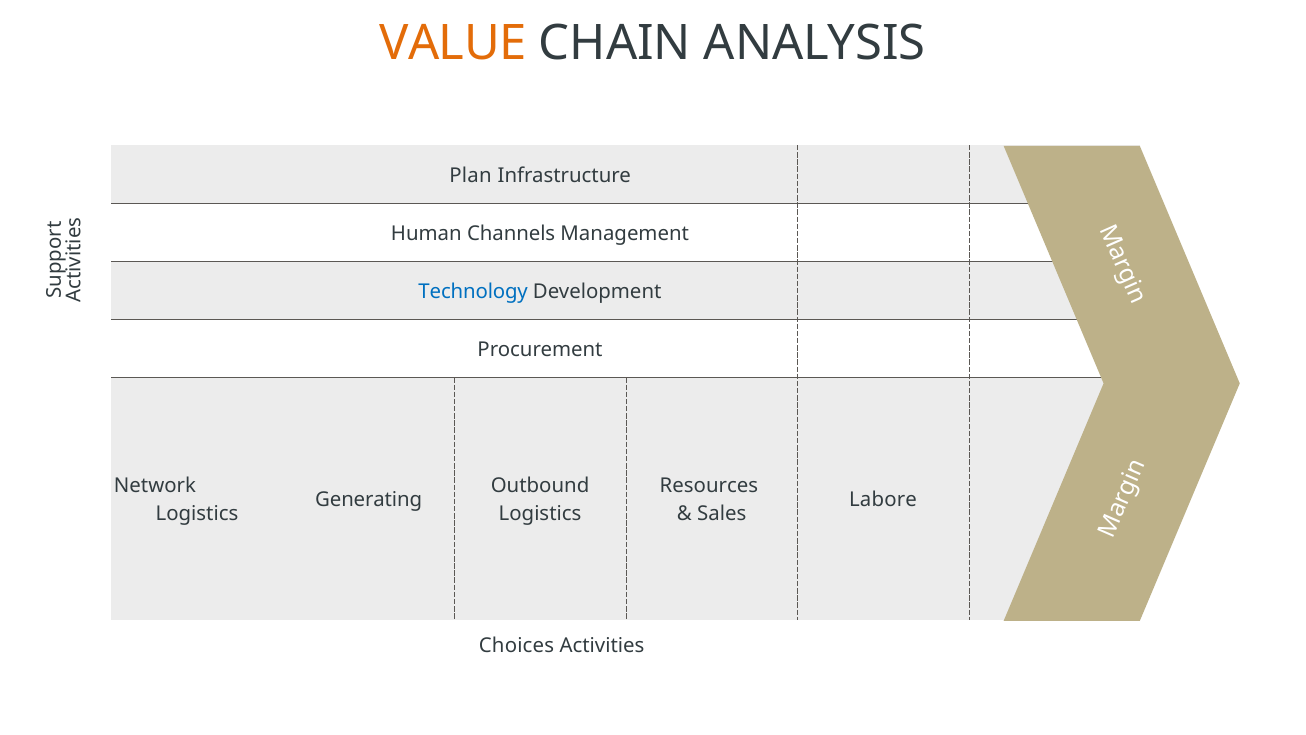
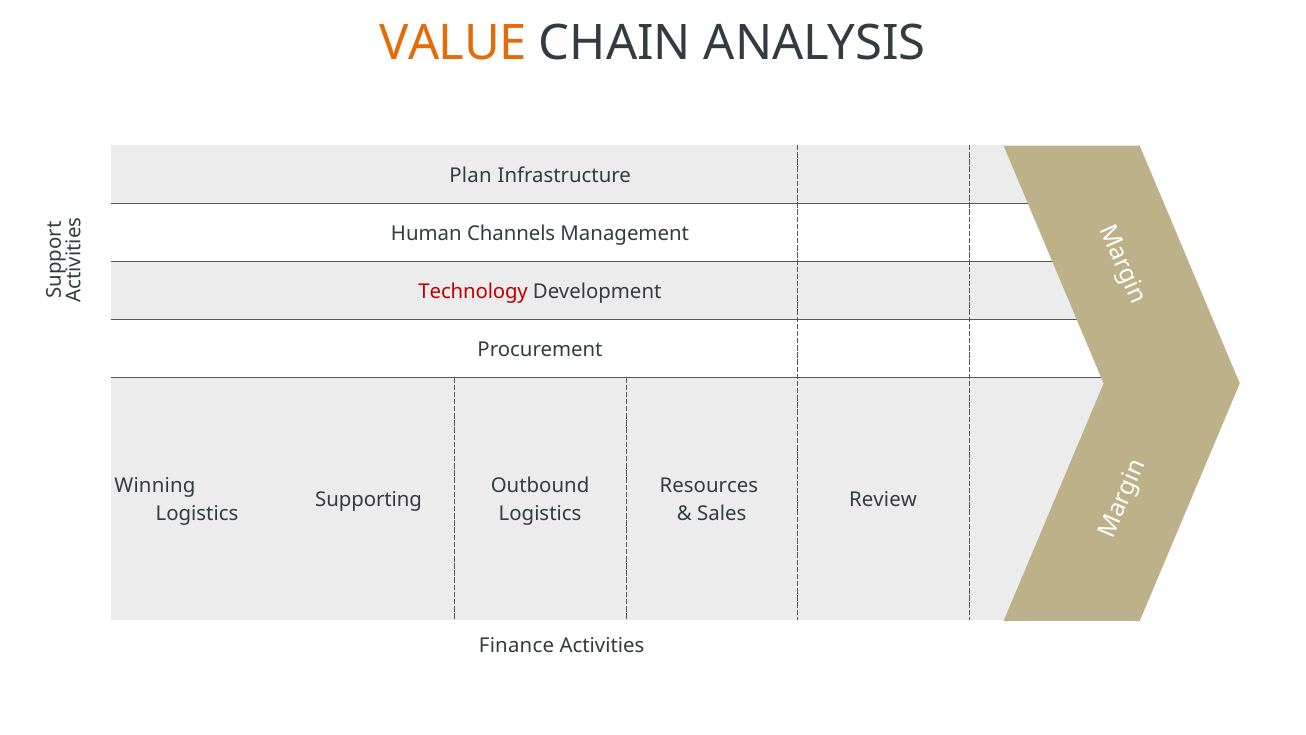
Technology colour: blue -> red
Network: Network -> Winning
Generating: Generating -> Supporting
Labore: Labore -> Review
Choices: Choices -> Finance
